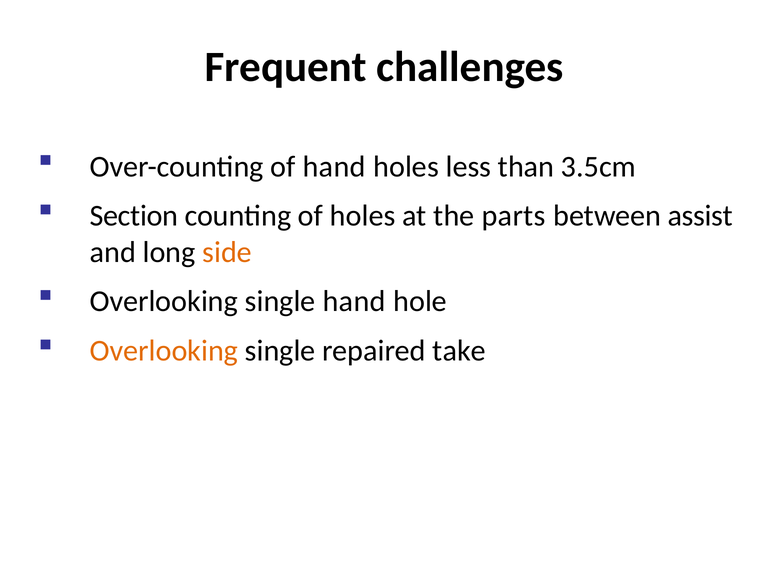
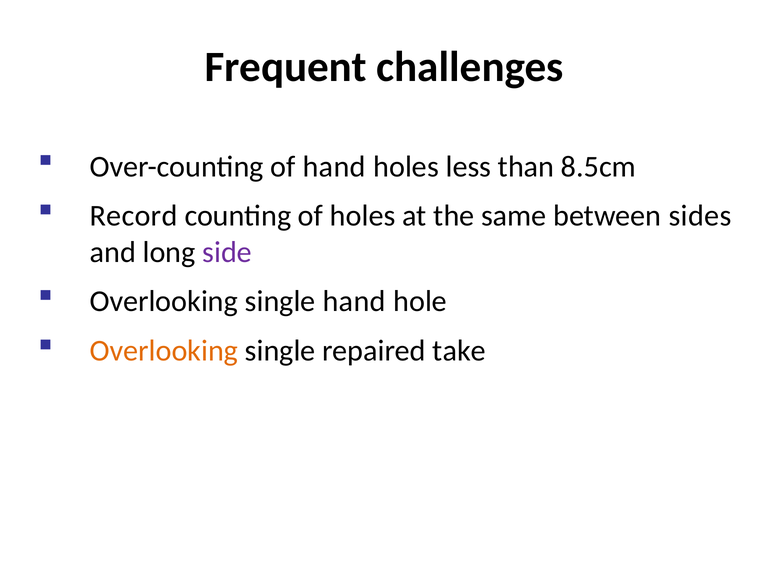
3.5cm: 3.5cm -> 8.5cm
Section: Section -> Record
parts: parts -> same
assist: assist -> sides
side colour: orange -> purple
